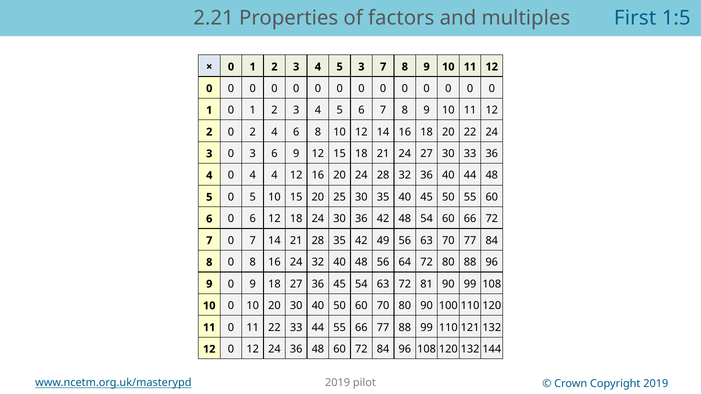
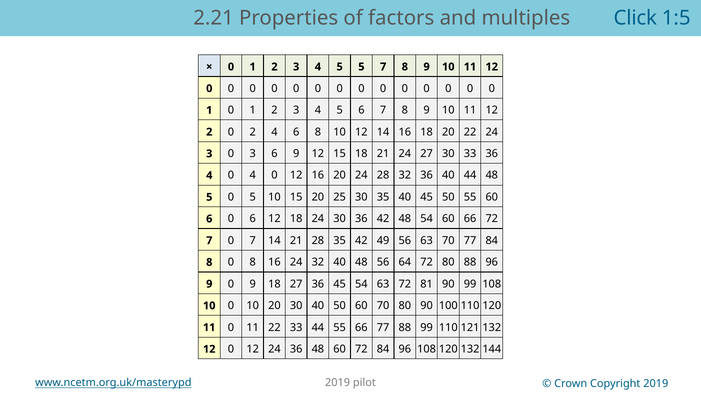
First: First -> Click
5 3: 3 -> 5
0 4 4: 4 -> 0
